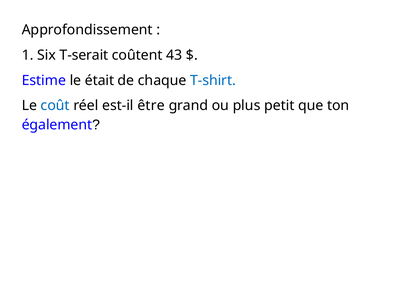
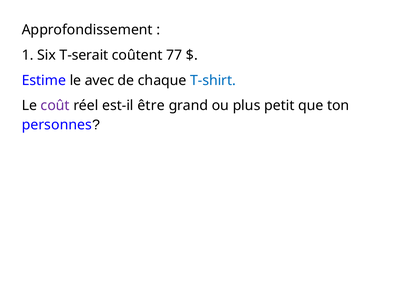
43: 43 -> 77
était: était -> avec
coût colour: blue -> purple
également: également -> personnes
